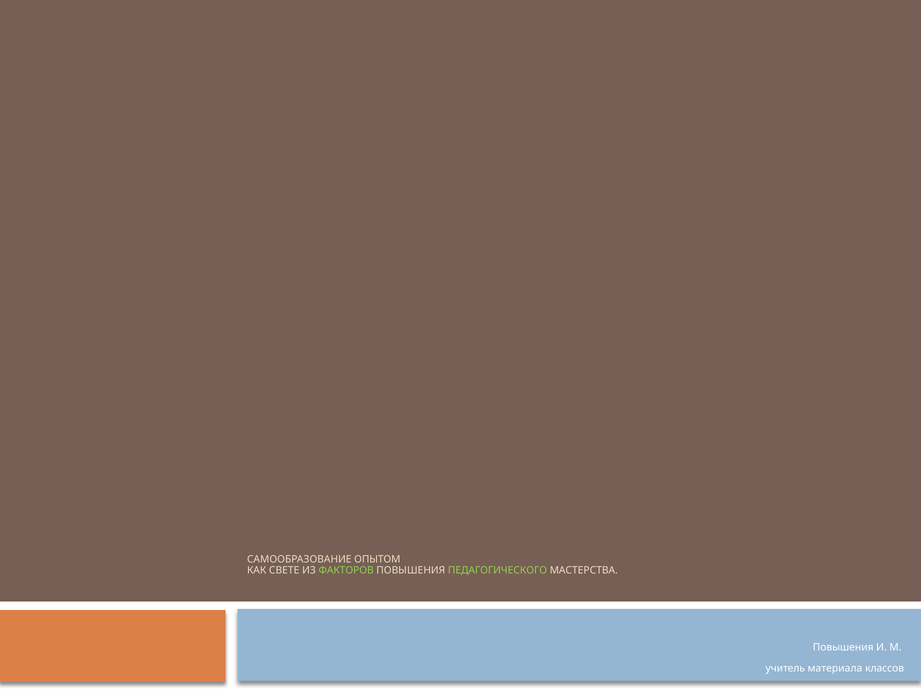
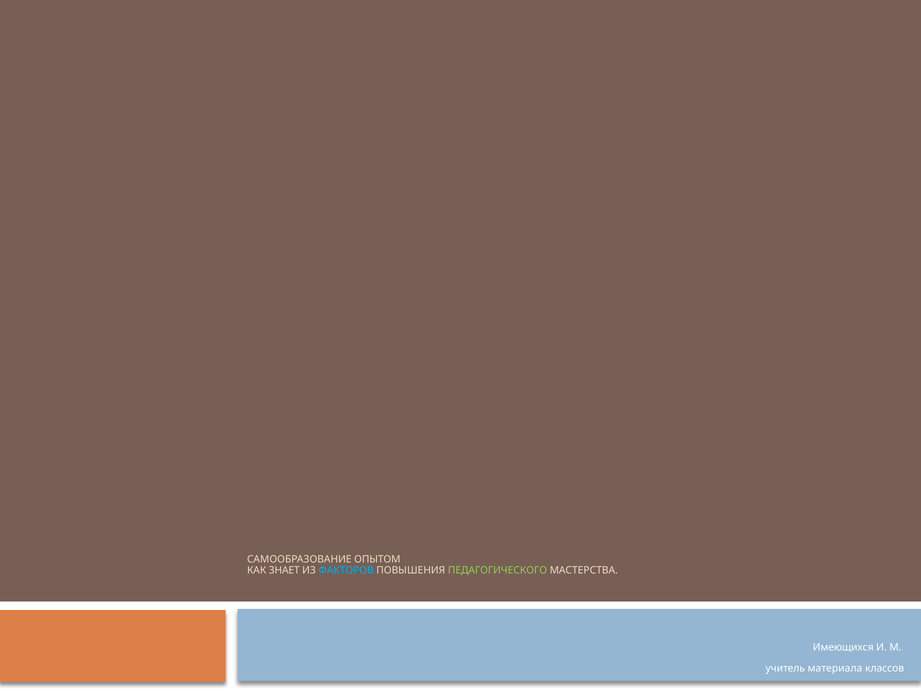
СВЕТЕ: СВЕТЕ -> ЗНАЕТ
ФАКТОРОВ colour: light green -> light blue
Повышения at (843, 647): Повышения -> Имеющихся
